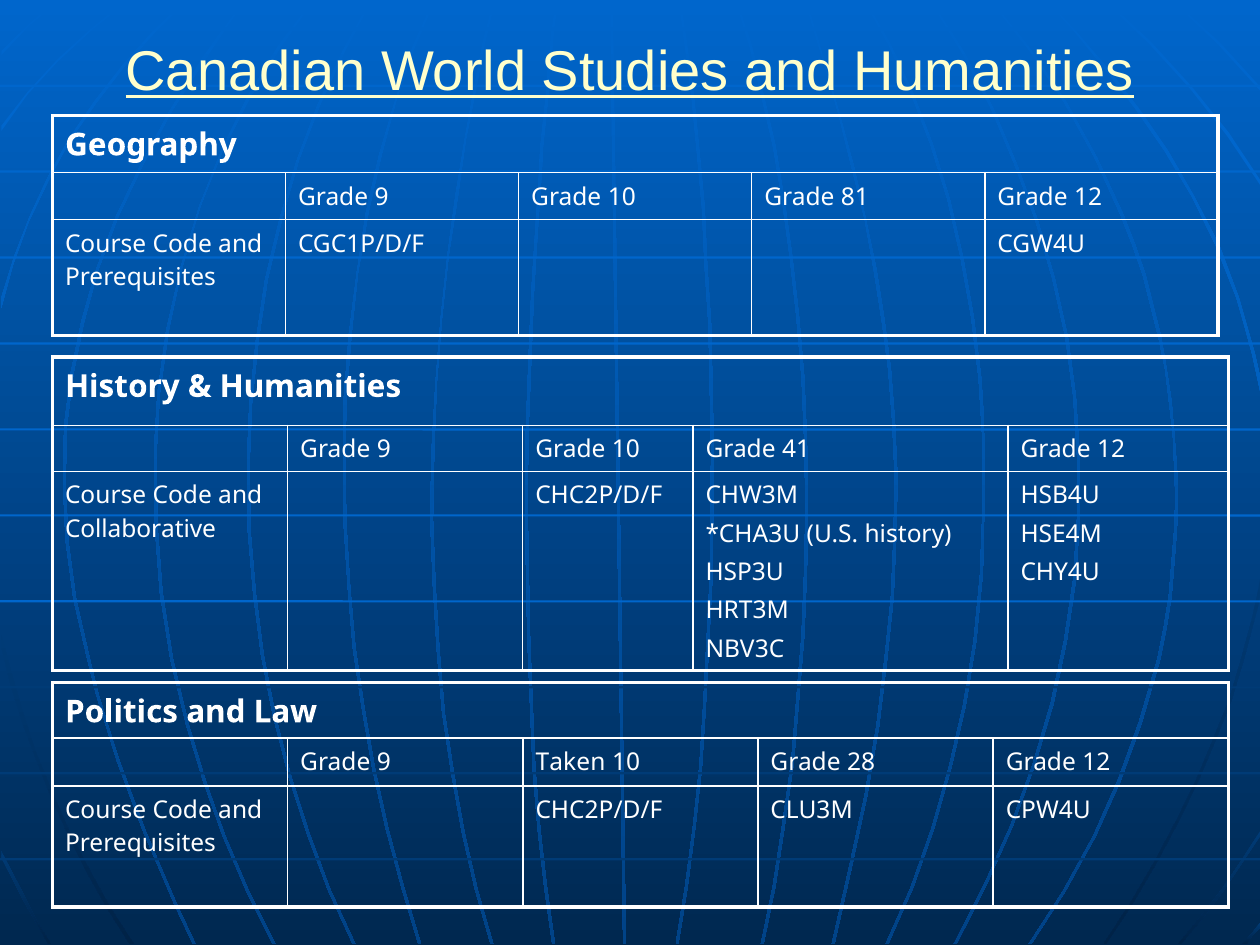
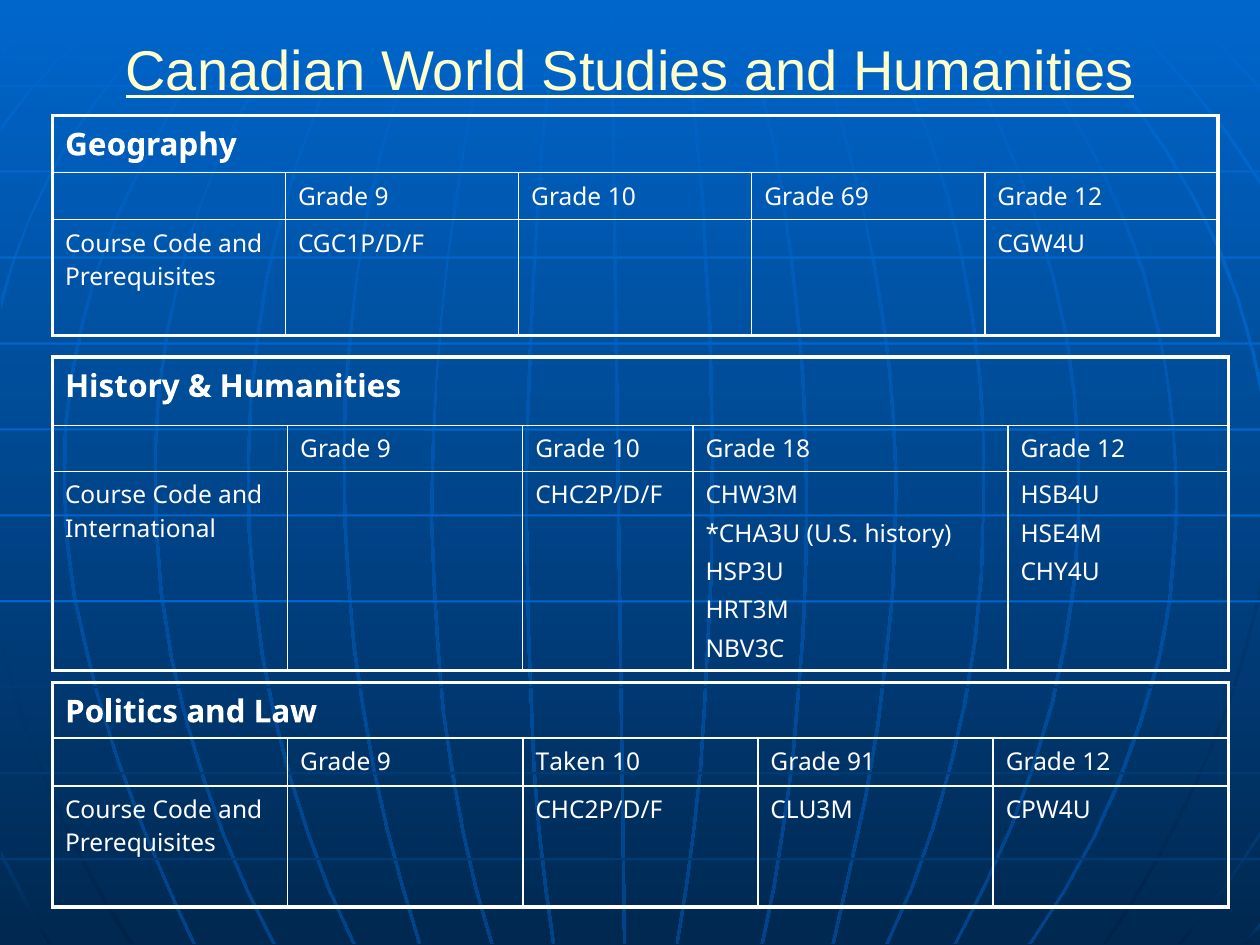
81: 81 -> 69
41: 41 -> 18
Collaborative: Collaborative -> International
28: 28 -> 91
